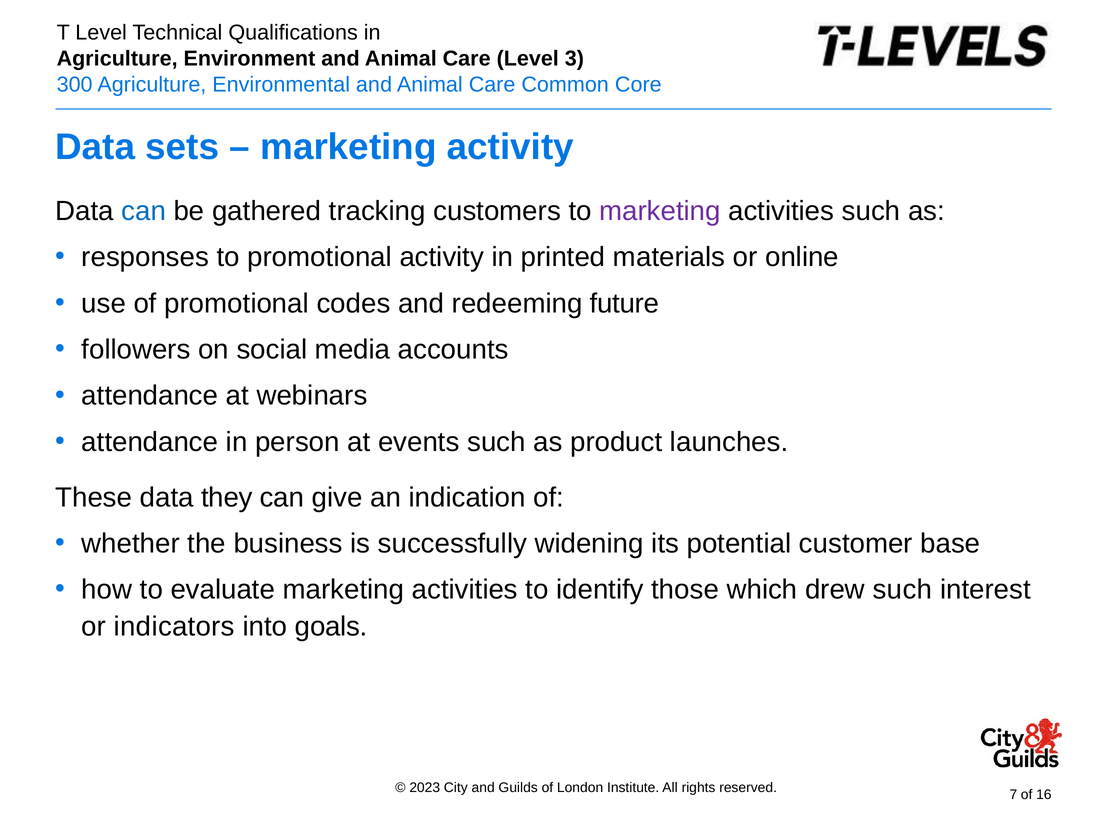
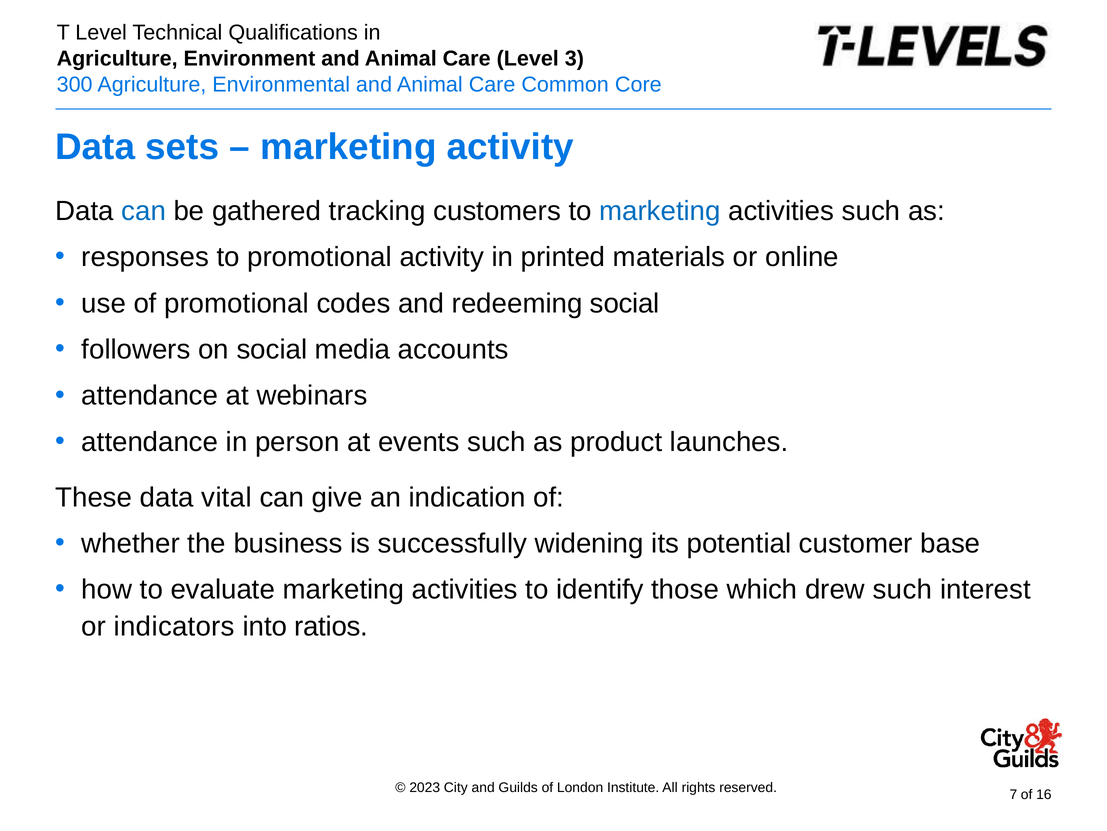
marketing at (660, 211) colour: purple -> blue
redeeming future: future -> social
they: they -> vital
goals: goals -> ratios
